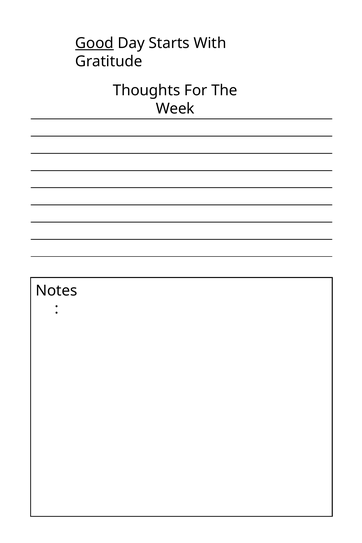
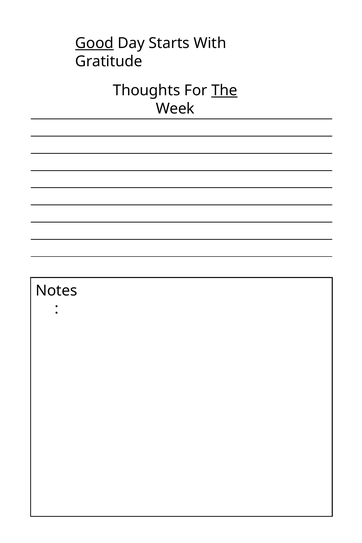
The underline: none -> present
